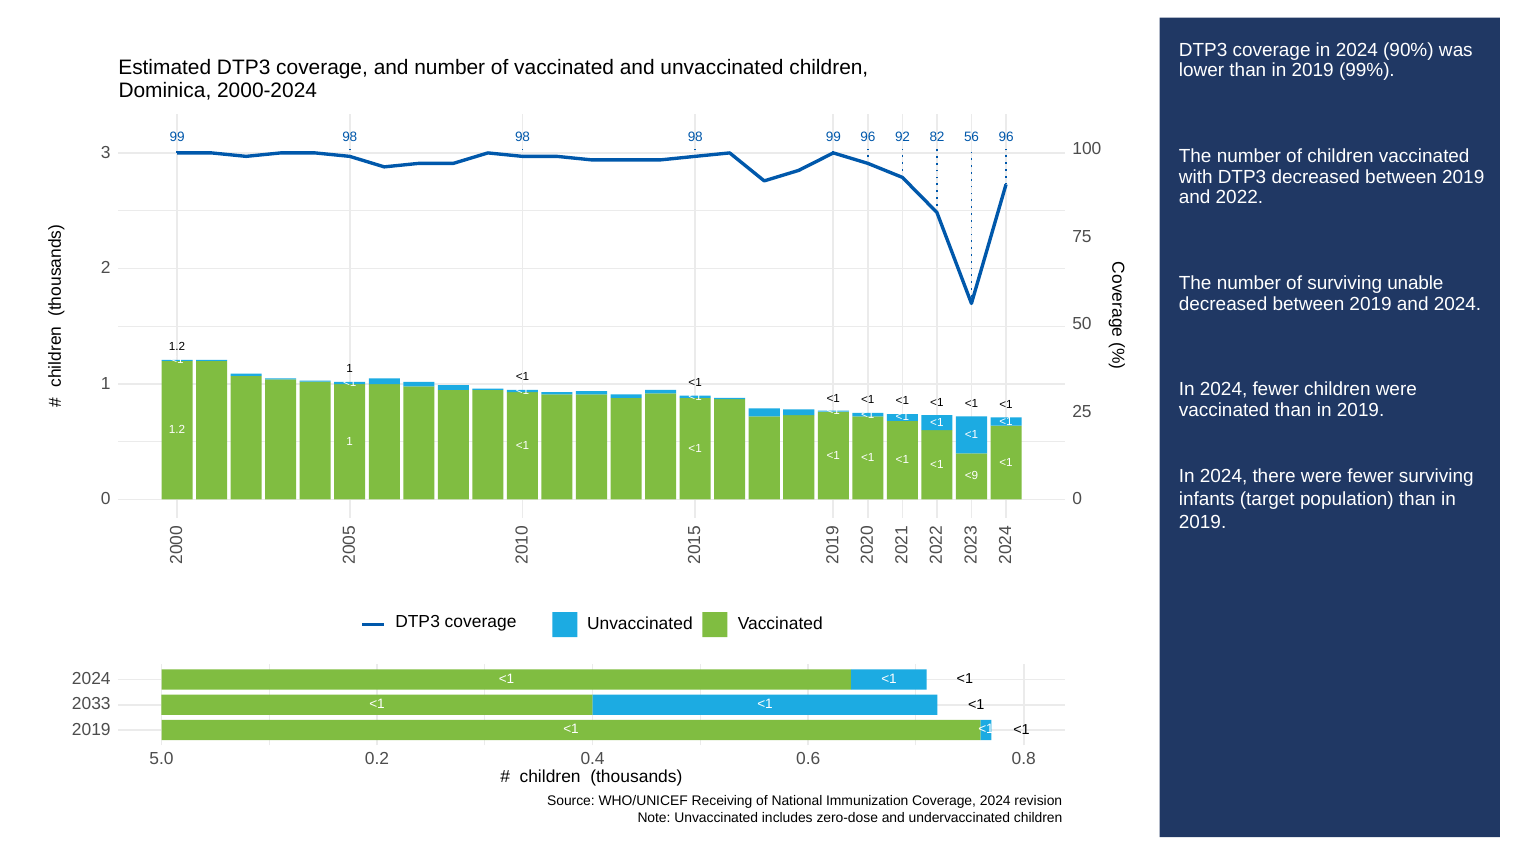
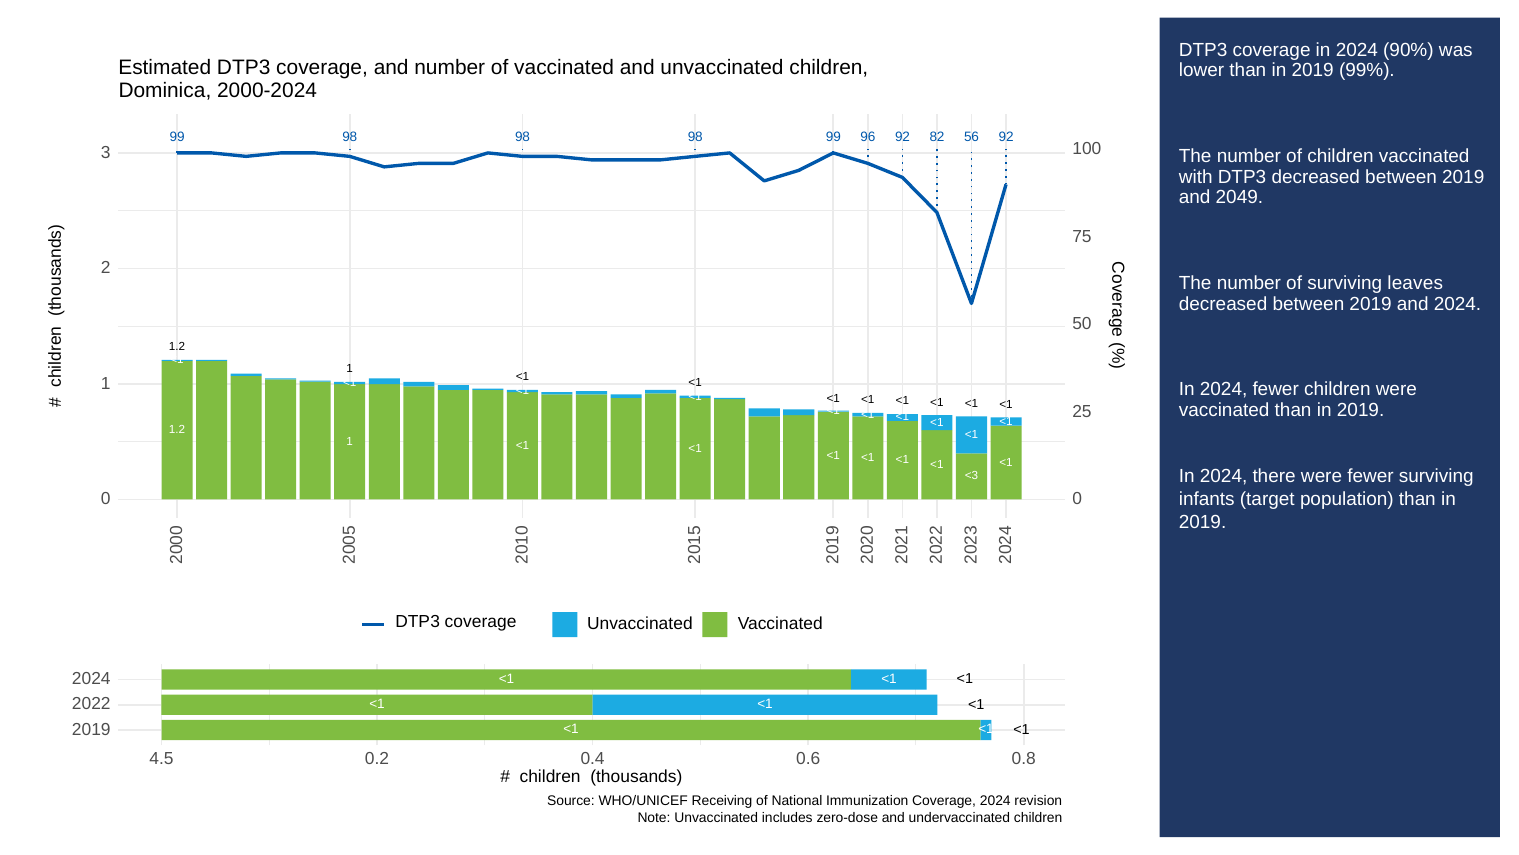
56 96: 96 -> 92
2022: 2022 -> 2049
unable: unable -> leaves
<9: <9 -> <3
2033: 2033 -> 2022
5.0: 5.0 -> 4.5
